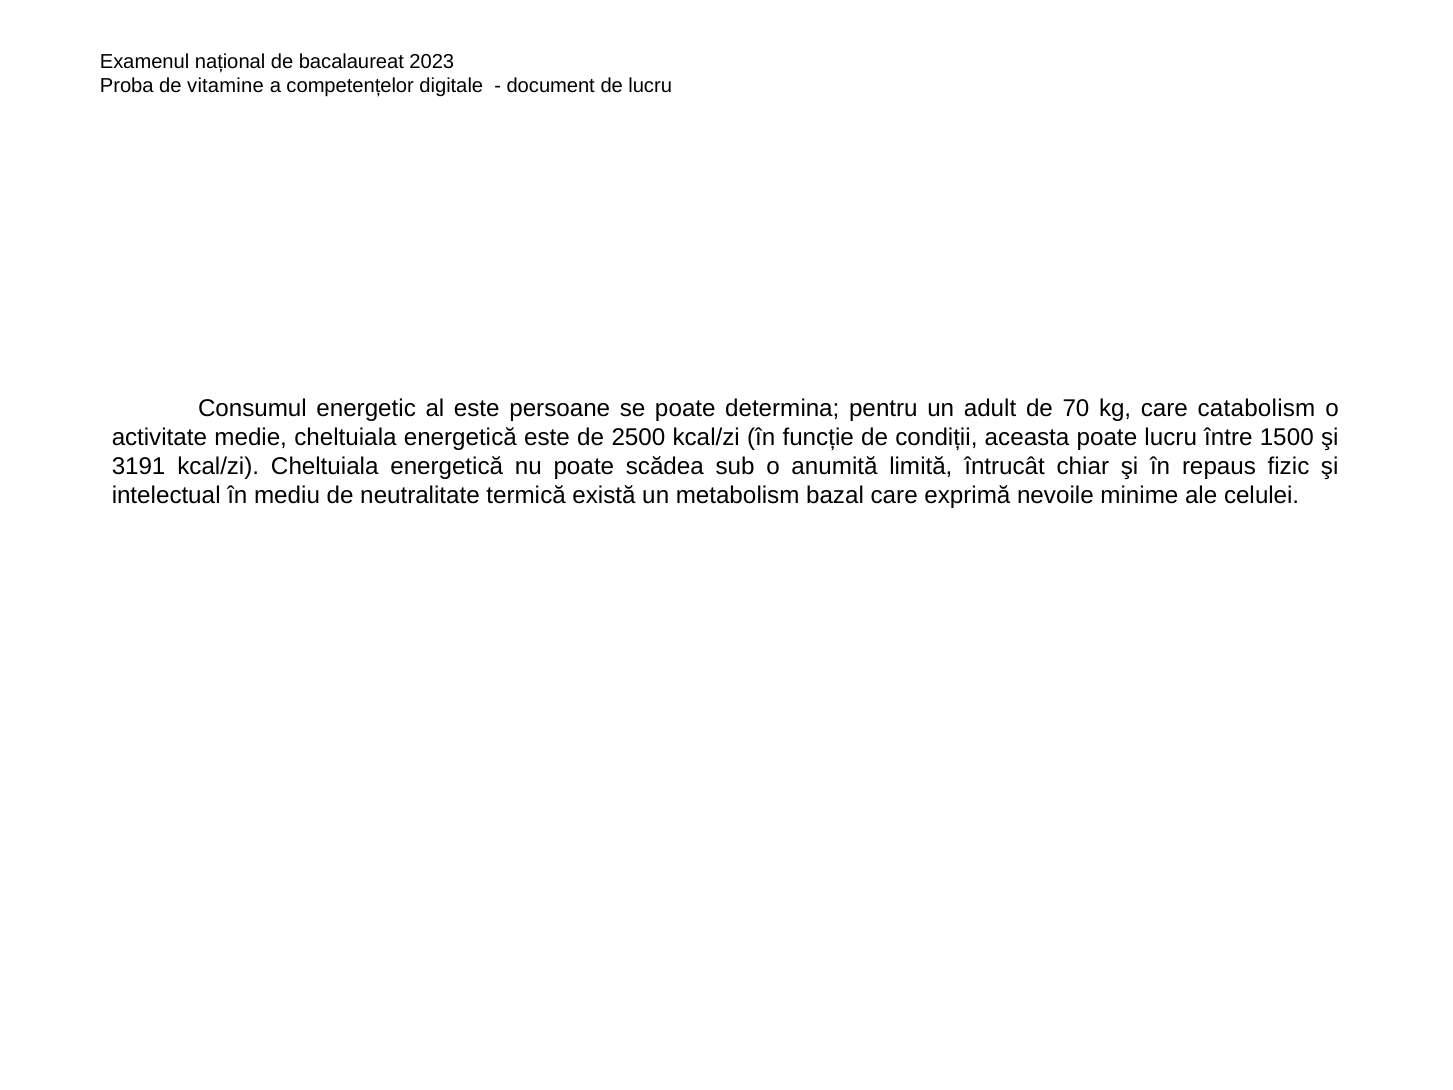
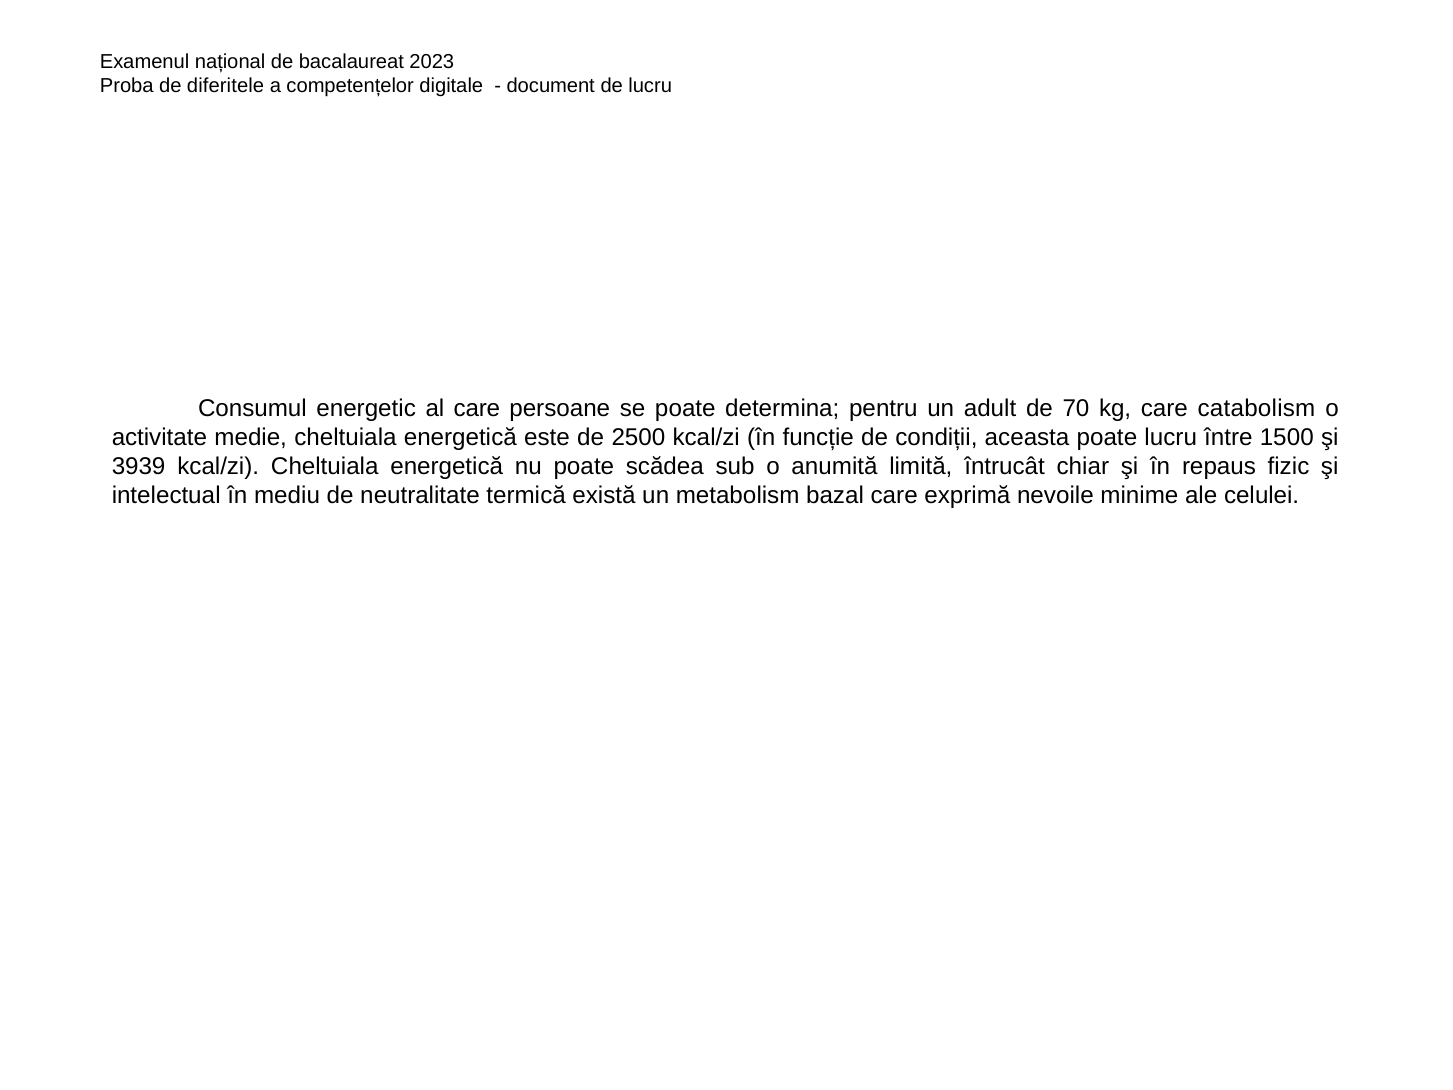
vitamine: vitamine -> diferitele
al este: este -> care
3191: 3191 -> 3939
